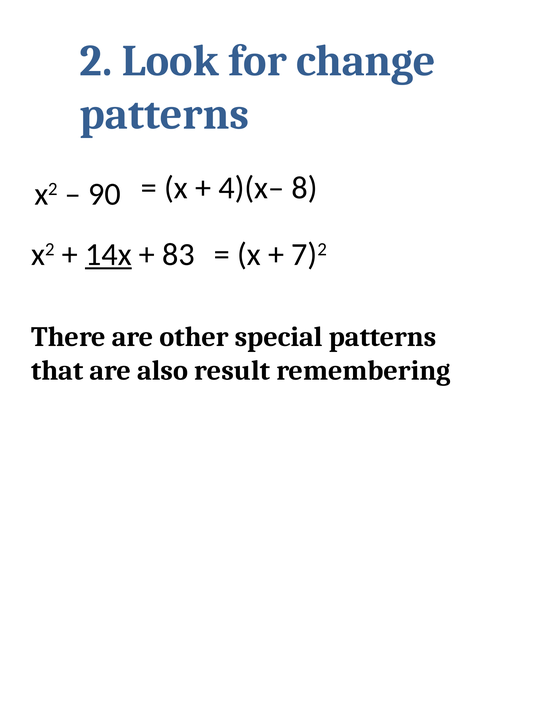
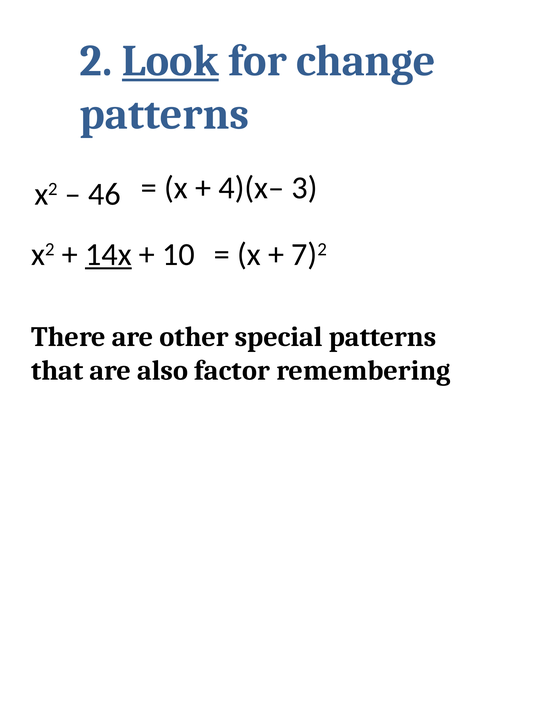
Look underline: none -> present
90: 90 -> 46
8: 8 -> 3
83: 83 -> 10
result: result -> factor
